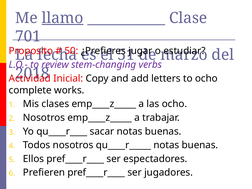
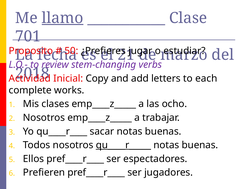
51: 51 -> 21
to ocho: ocho -> each
qu____r_____ underline: none -> present
